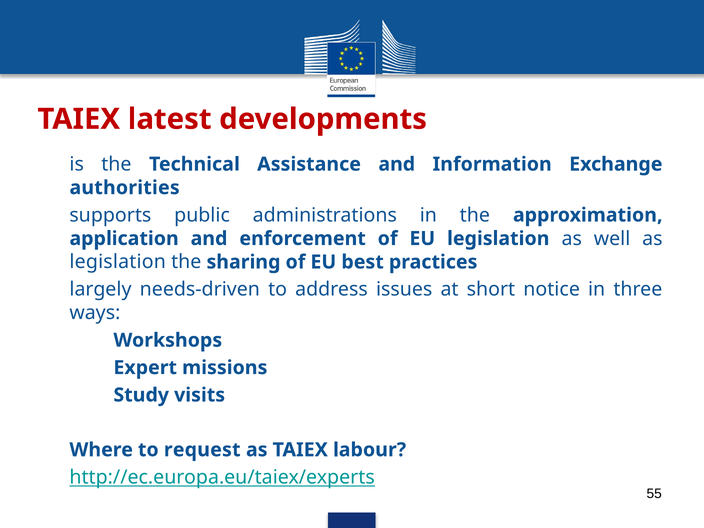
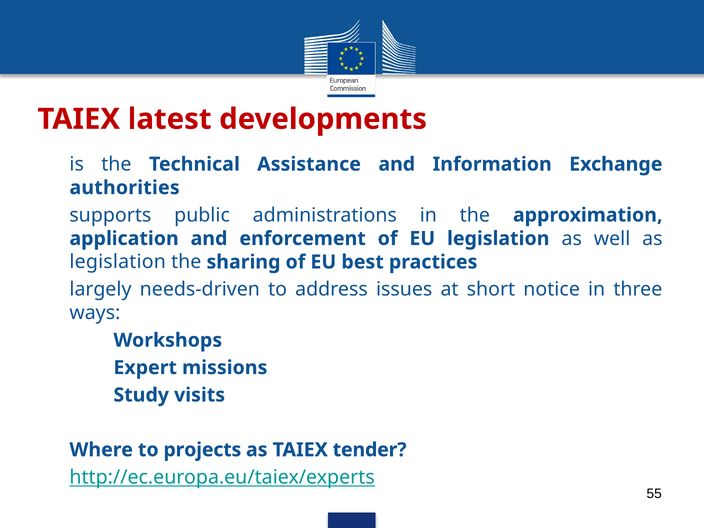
request: request -> projects
labour: labour -> tender
